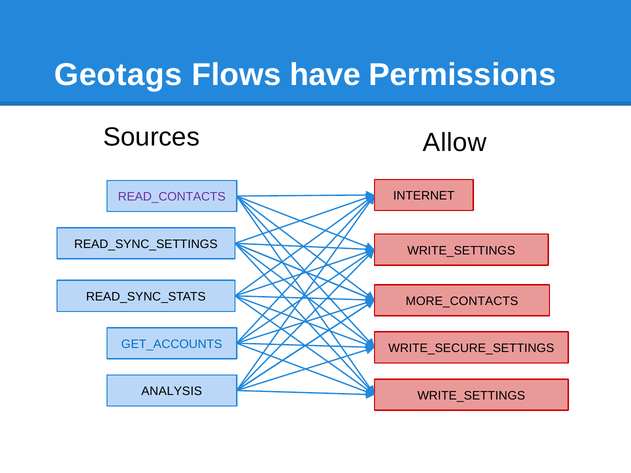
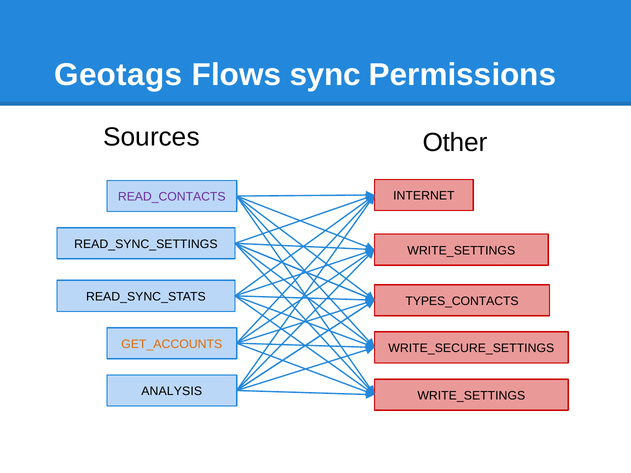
have: have -> sync
Allow: Allow -> Other
MORE_CONTACTS: MORE_CONTACTS -> TYPES_CONTACTS
GET_ACCOUNTS colour: blue -> orange
